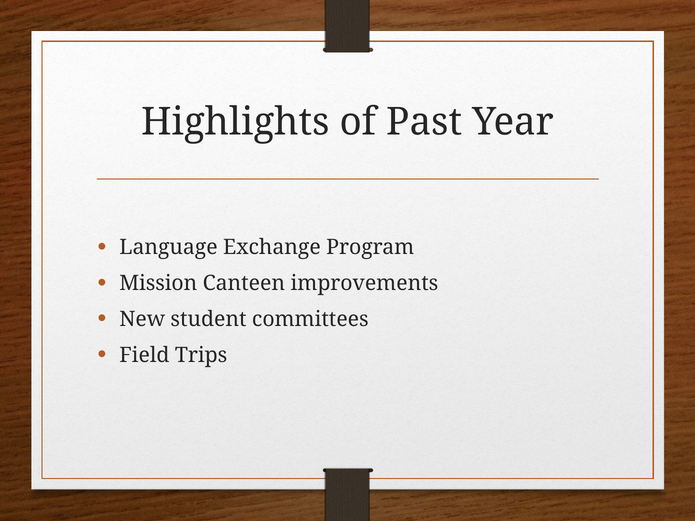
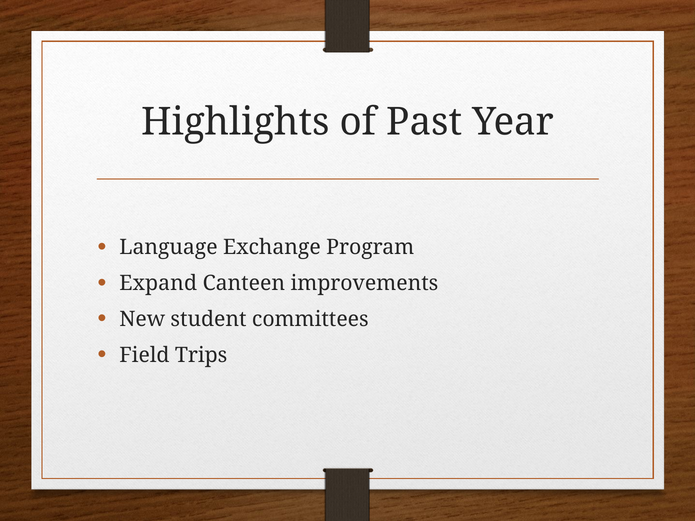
Mission: Mission -> Expand
